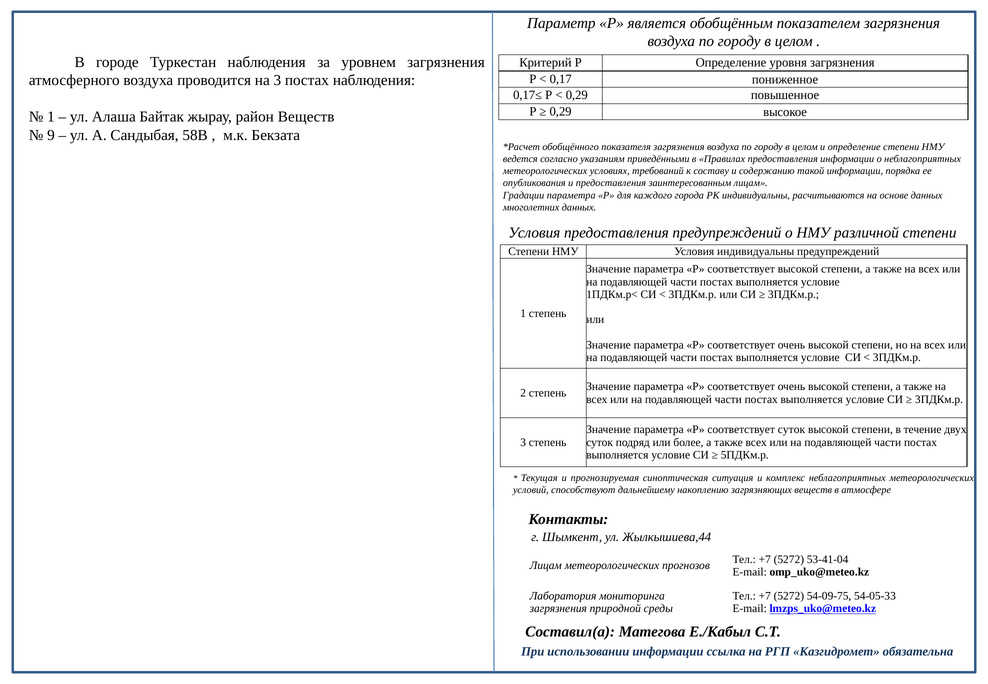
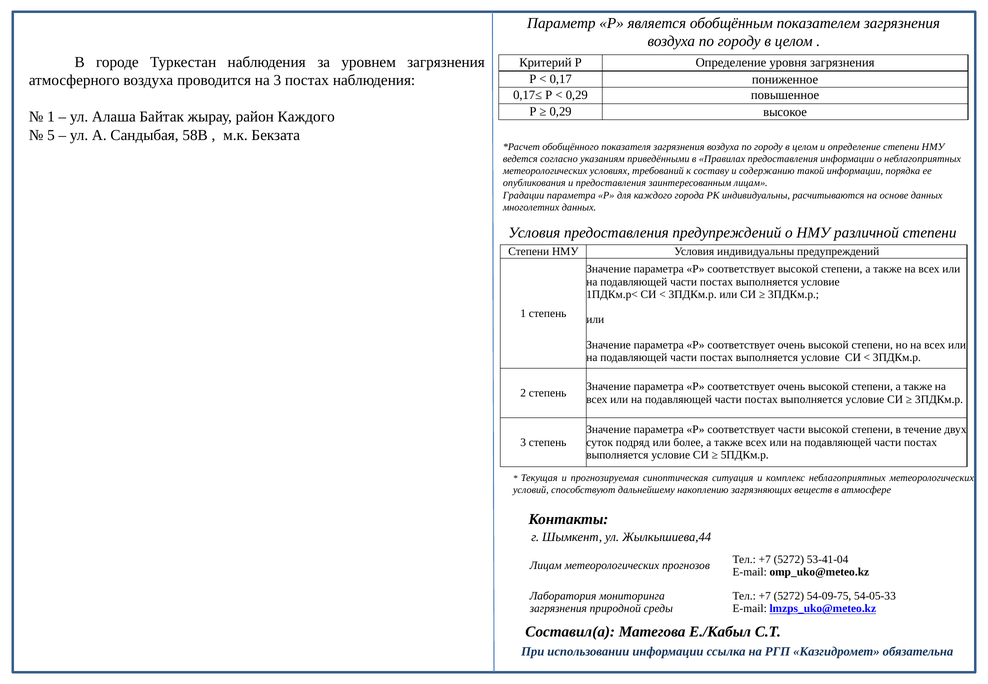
район Веществ: Веществ -> Каждого
9: 9 -> 5
соответствует суток: суток -> части
